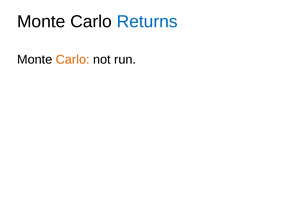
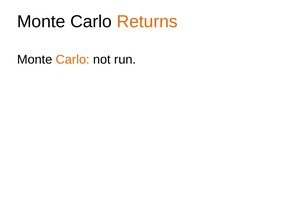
Returns colour: blue -> orange
